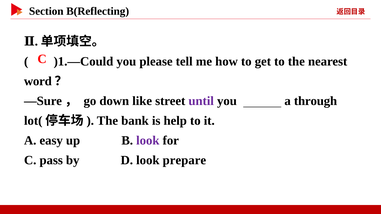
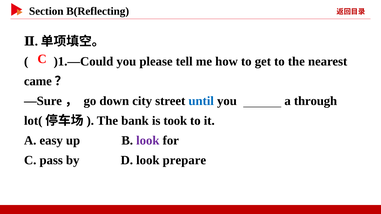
word: word -> came
like: like -> city
until colour: purple -> blue
help: help -> took
